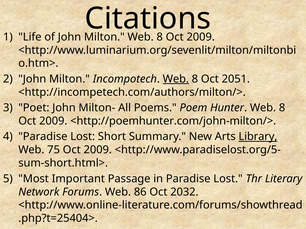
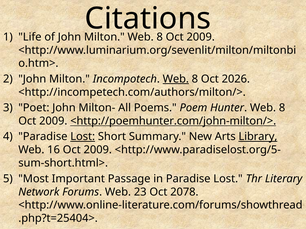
2051: 2051 -> 2026
<http://poemhunter.com/john-milton/> underline: none -> present
Lost at (83, 137) underline: none -> present
75: 75 -> 16
86: 86 -> 23
2032: 2032 -> 2078
